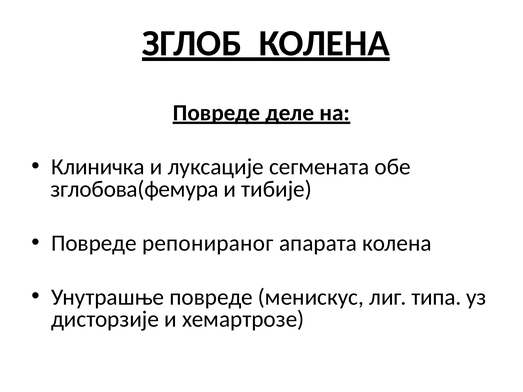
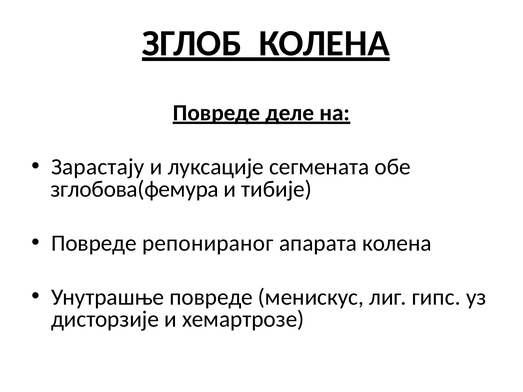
Клиничка: Клиничка -> Зарастају
типа: типа -> гипс
